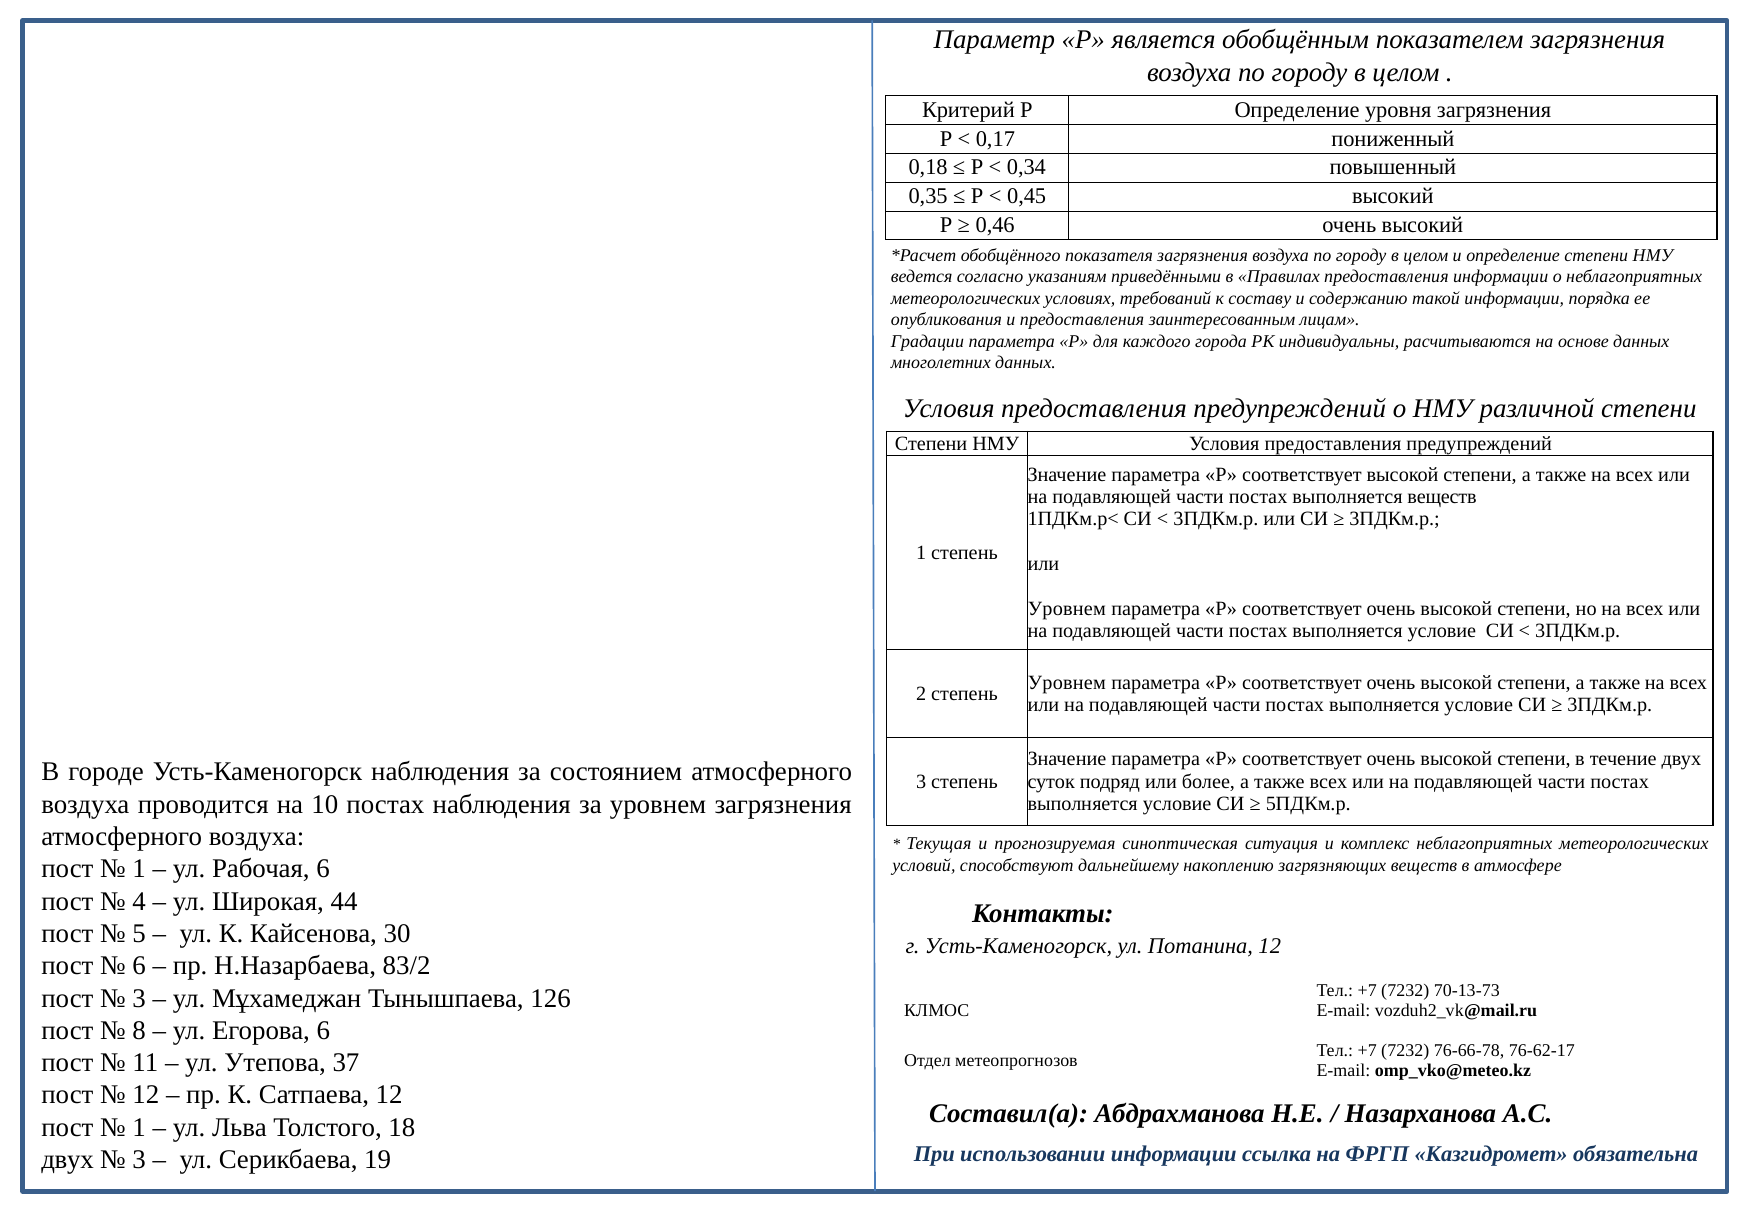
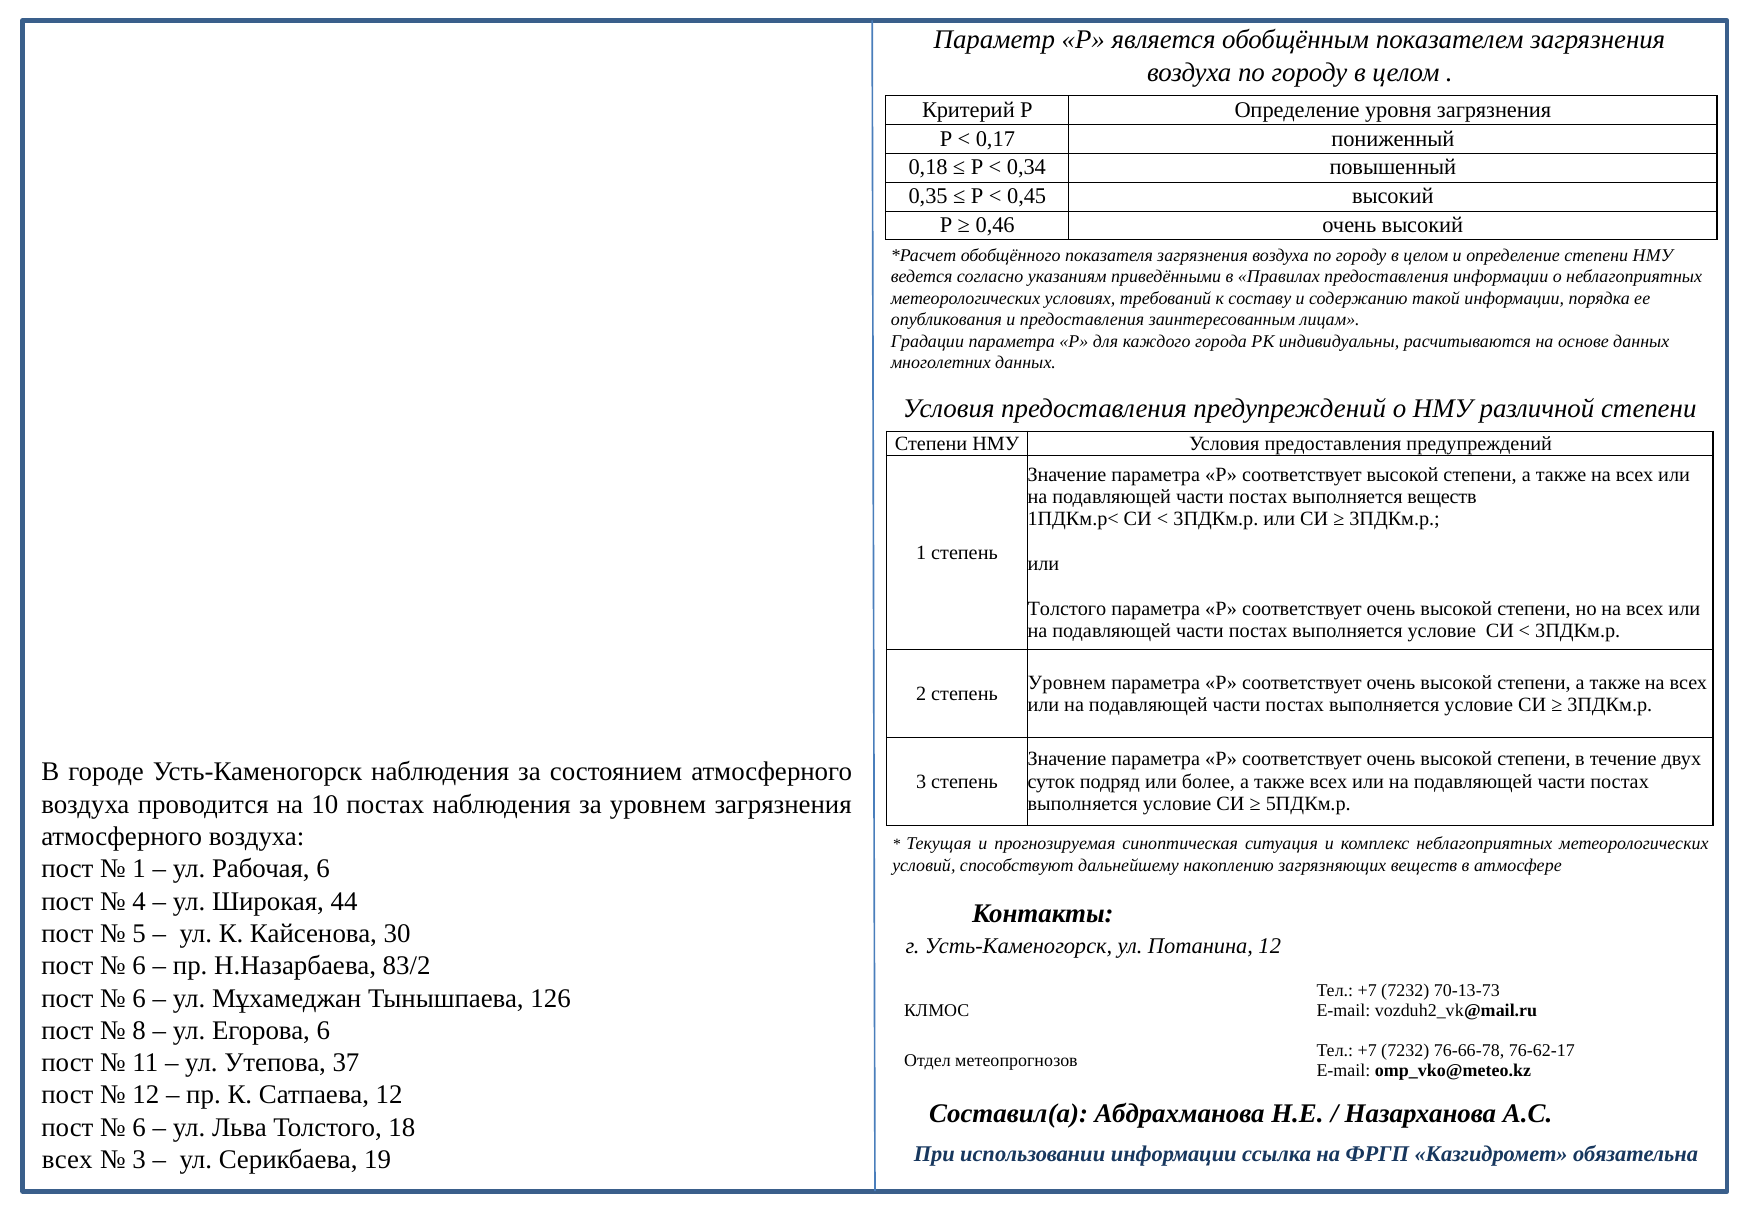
Уровнем at (1067, 609): Уровнем -> Толстого
3 at (139, 998): 3 -> 6
1 at (139, 1127): 1 -> 6
двух at (68, 1159): двух -> всех
